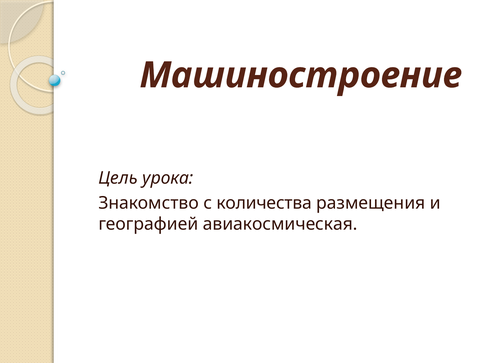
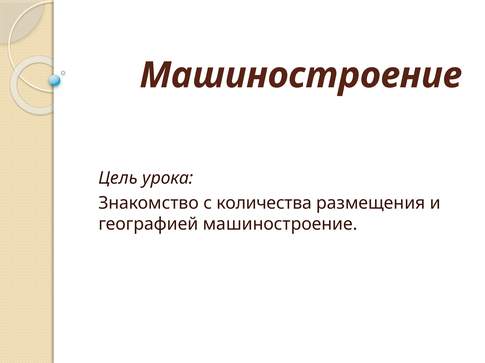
географией авиакосмическая: авиакосмическая -> машиностроение
